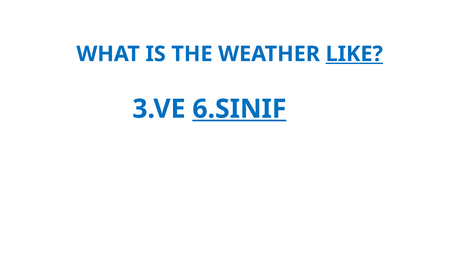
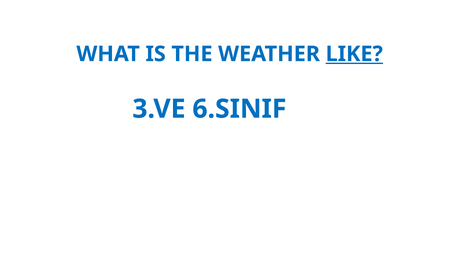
6.SINIF underline: present -> none
